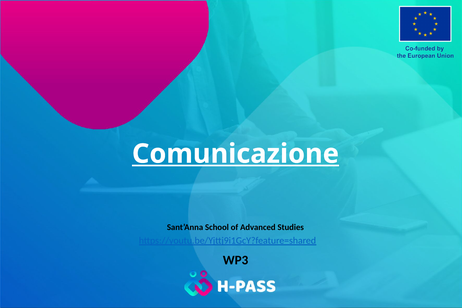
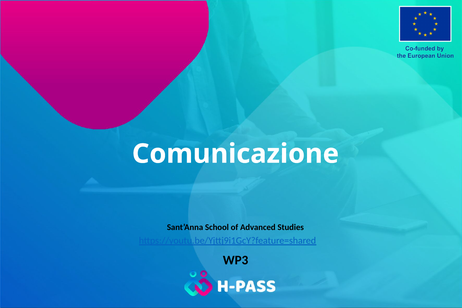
Comunicazione underline: present -> none
